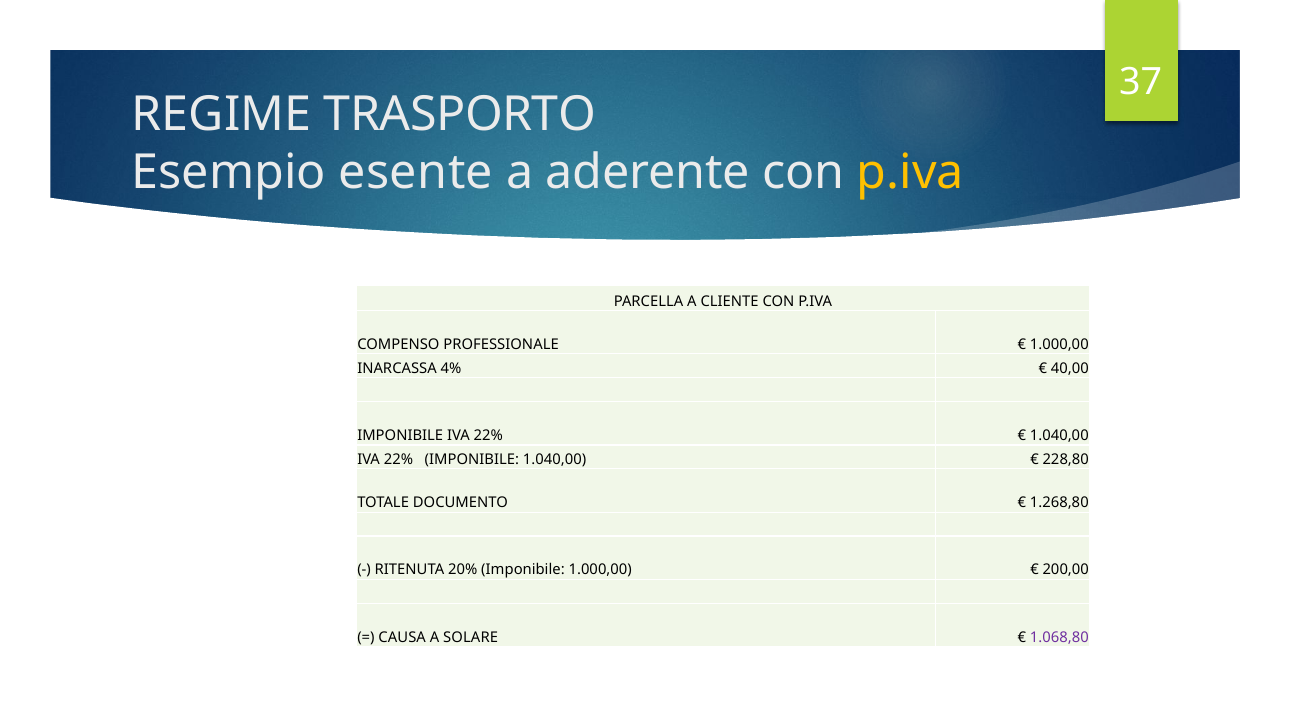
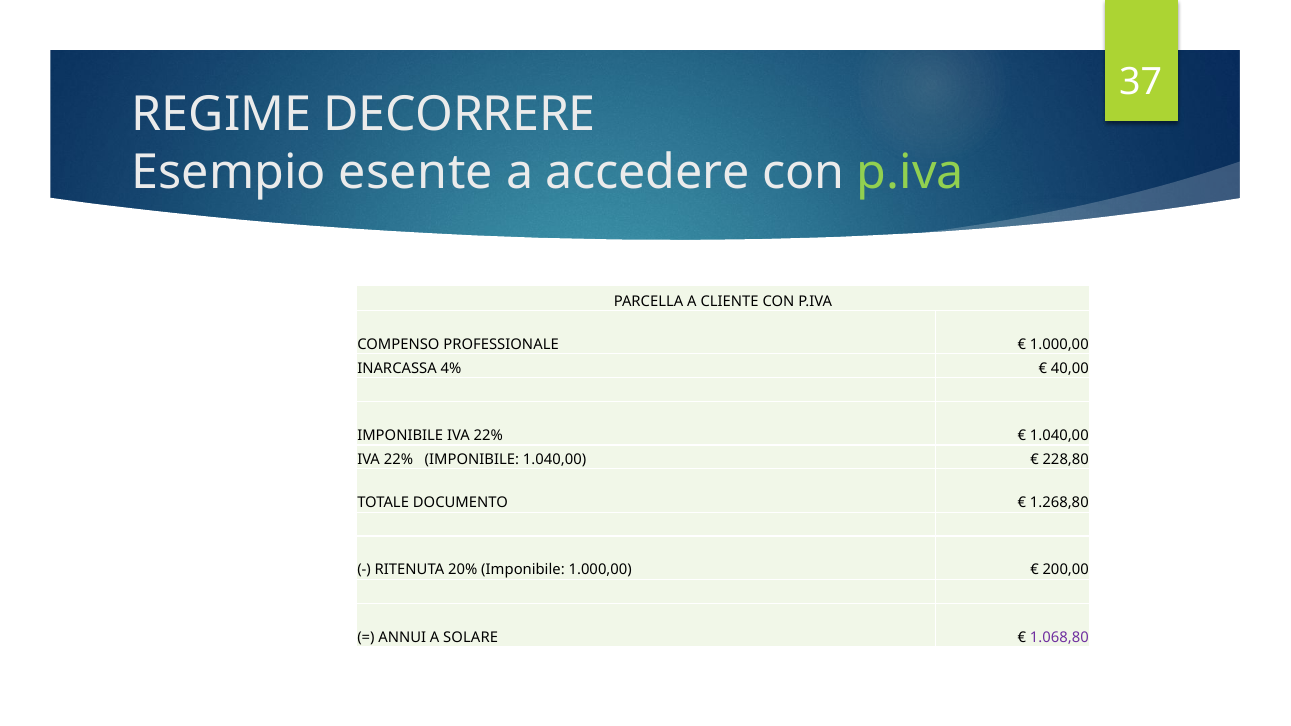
TRASPORTO: TRASPORTO -> DECORRERE
aderente: aderente -> accedere
p.iva at (910, 173) colour: yellow -> light green
CAUSA: CAUSA -> ANNUI
